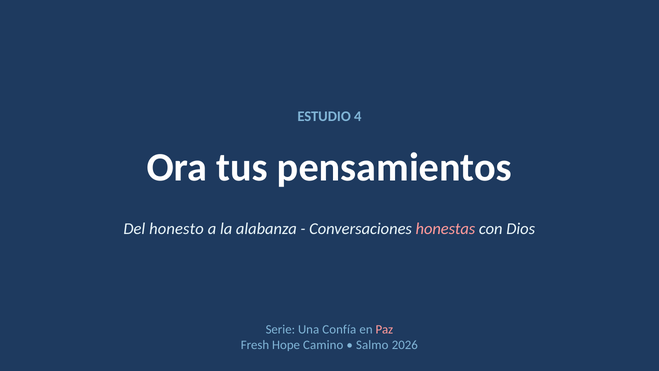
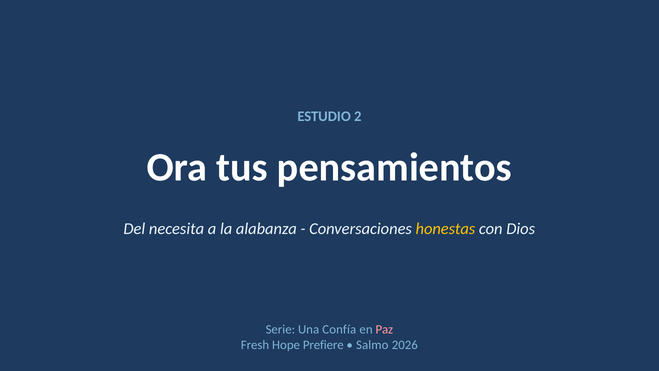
4: 4 -> 2
honesto: honesto -> necesita
honestas colour: pink -> yellow
Camino: Camino -> Prefiere
